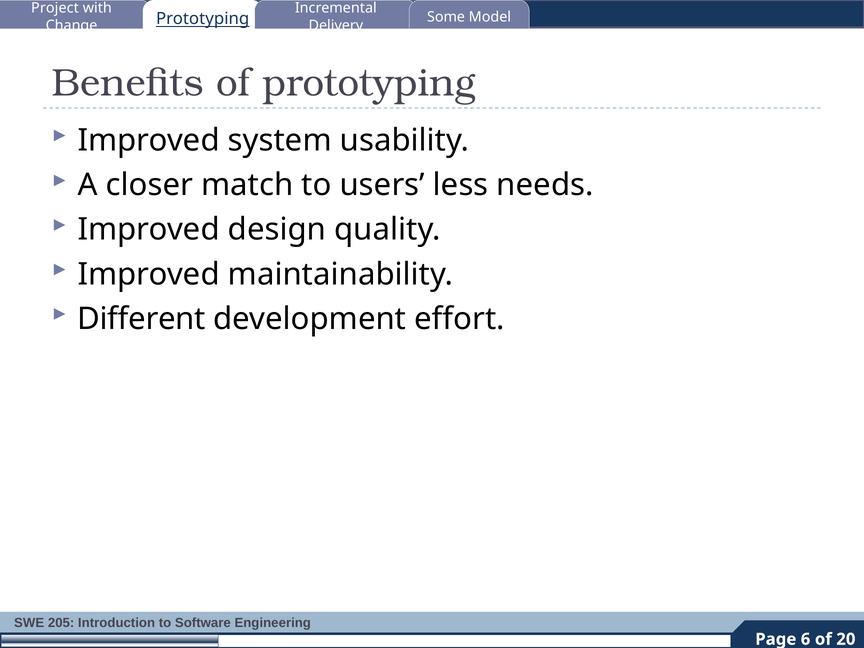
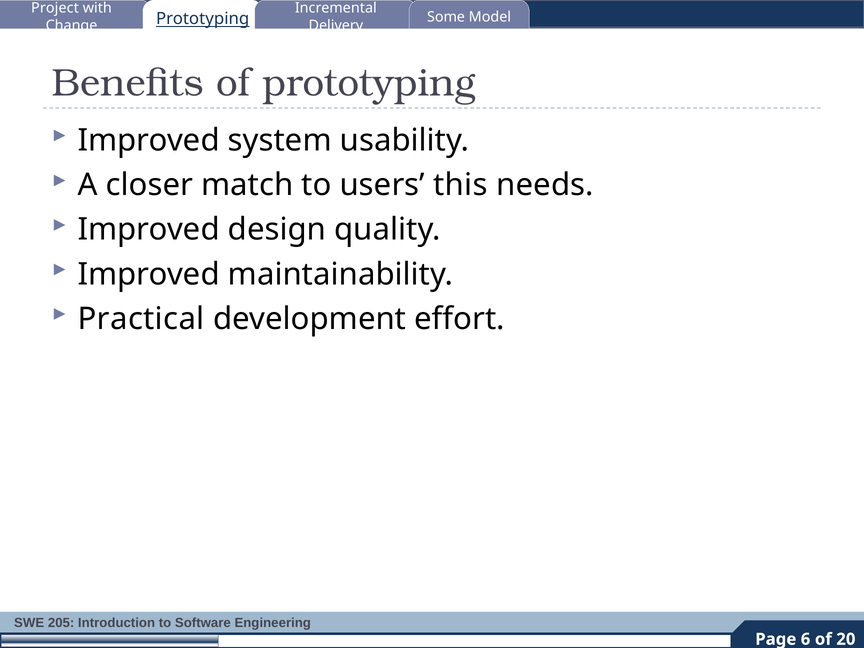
less: less -> this
Different: Different -> Practical
